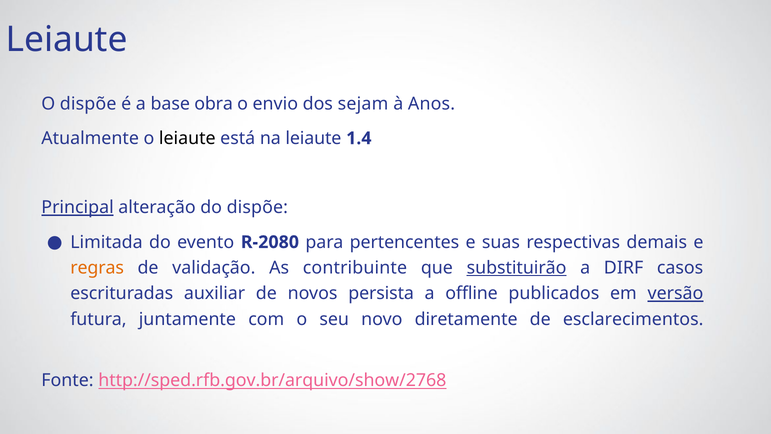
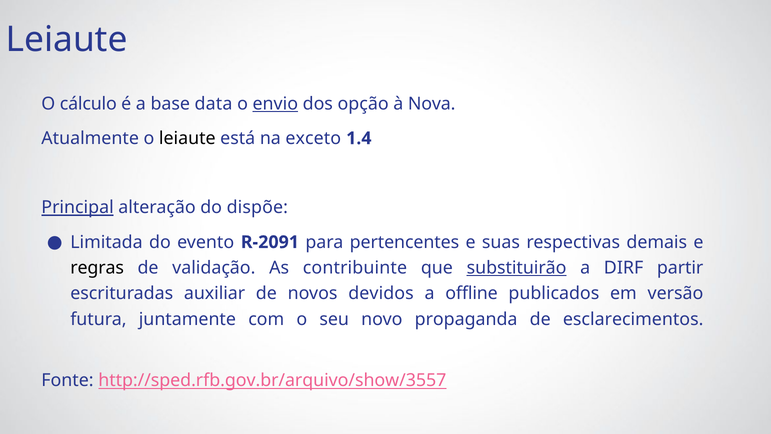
O dispõe: dispõe -> cálculo
obra: obra -> data
envio underline: none -> present
sejam: sejam -> opção
Anos: Anos -> Nova
na leiaute: leiaute -> exceto
R-2080: R-2080 -> R-2091
regras colour: orange -> black
casos: casos -> partir
persista: persista -> devidos
versão underline: present -> none
diretamente: diretamente -> propaganda
http://sped.rfb.gov.br/arquivo/show/2768: http://sped.rfb.gov.br/arquivo/show/2768 -> http://sped.rfb.gov.br/arquivo/show/3557
